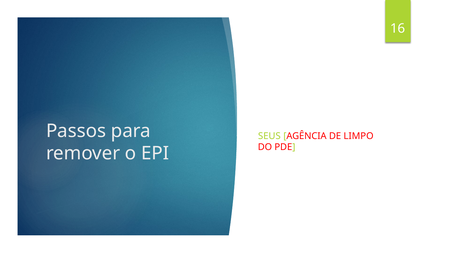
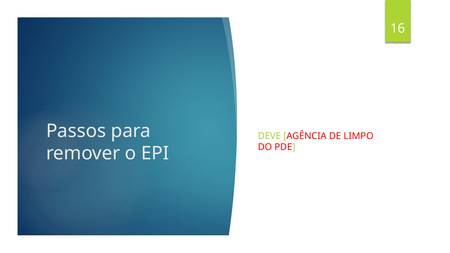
SEUS: SEUS -> DEVE
